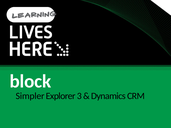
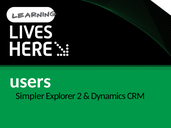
block: block -> users
3: 3 -> 2
